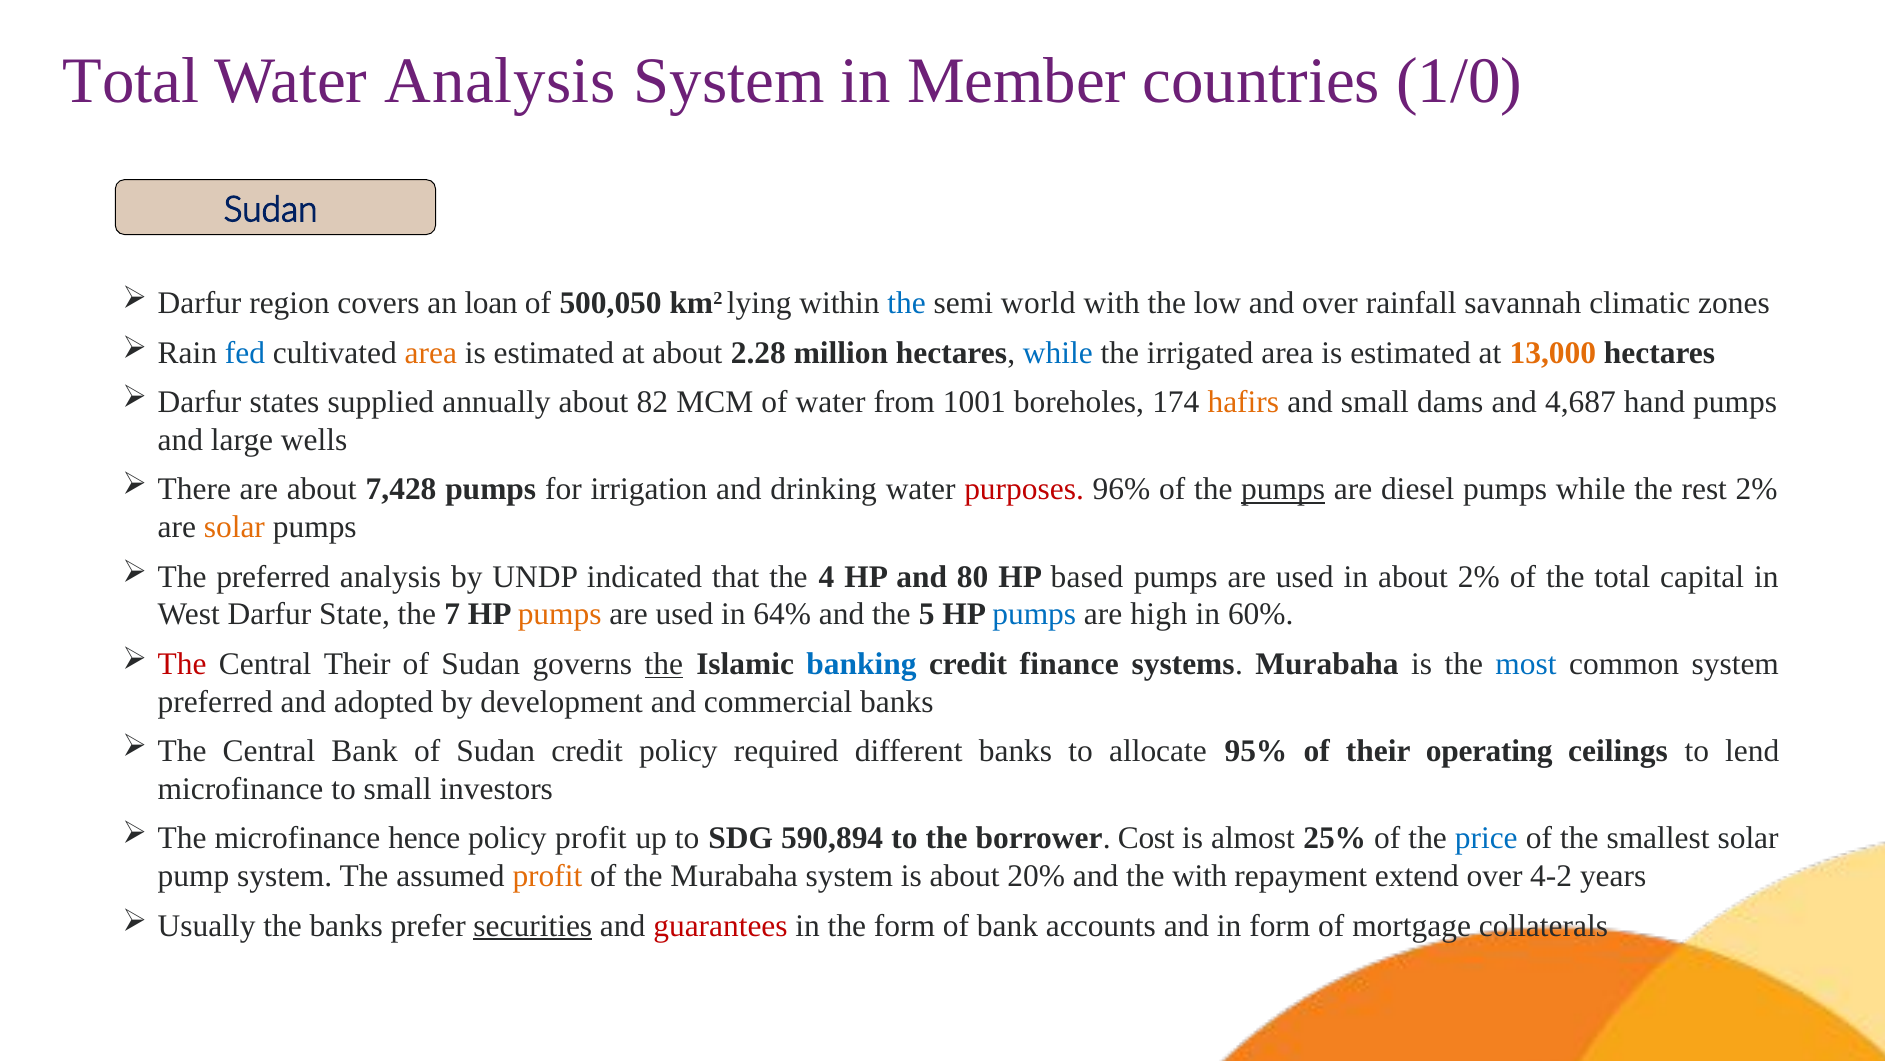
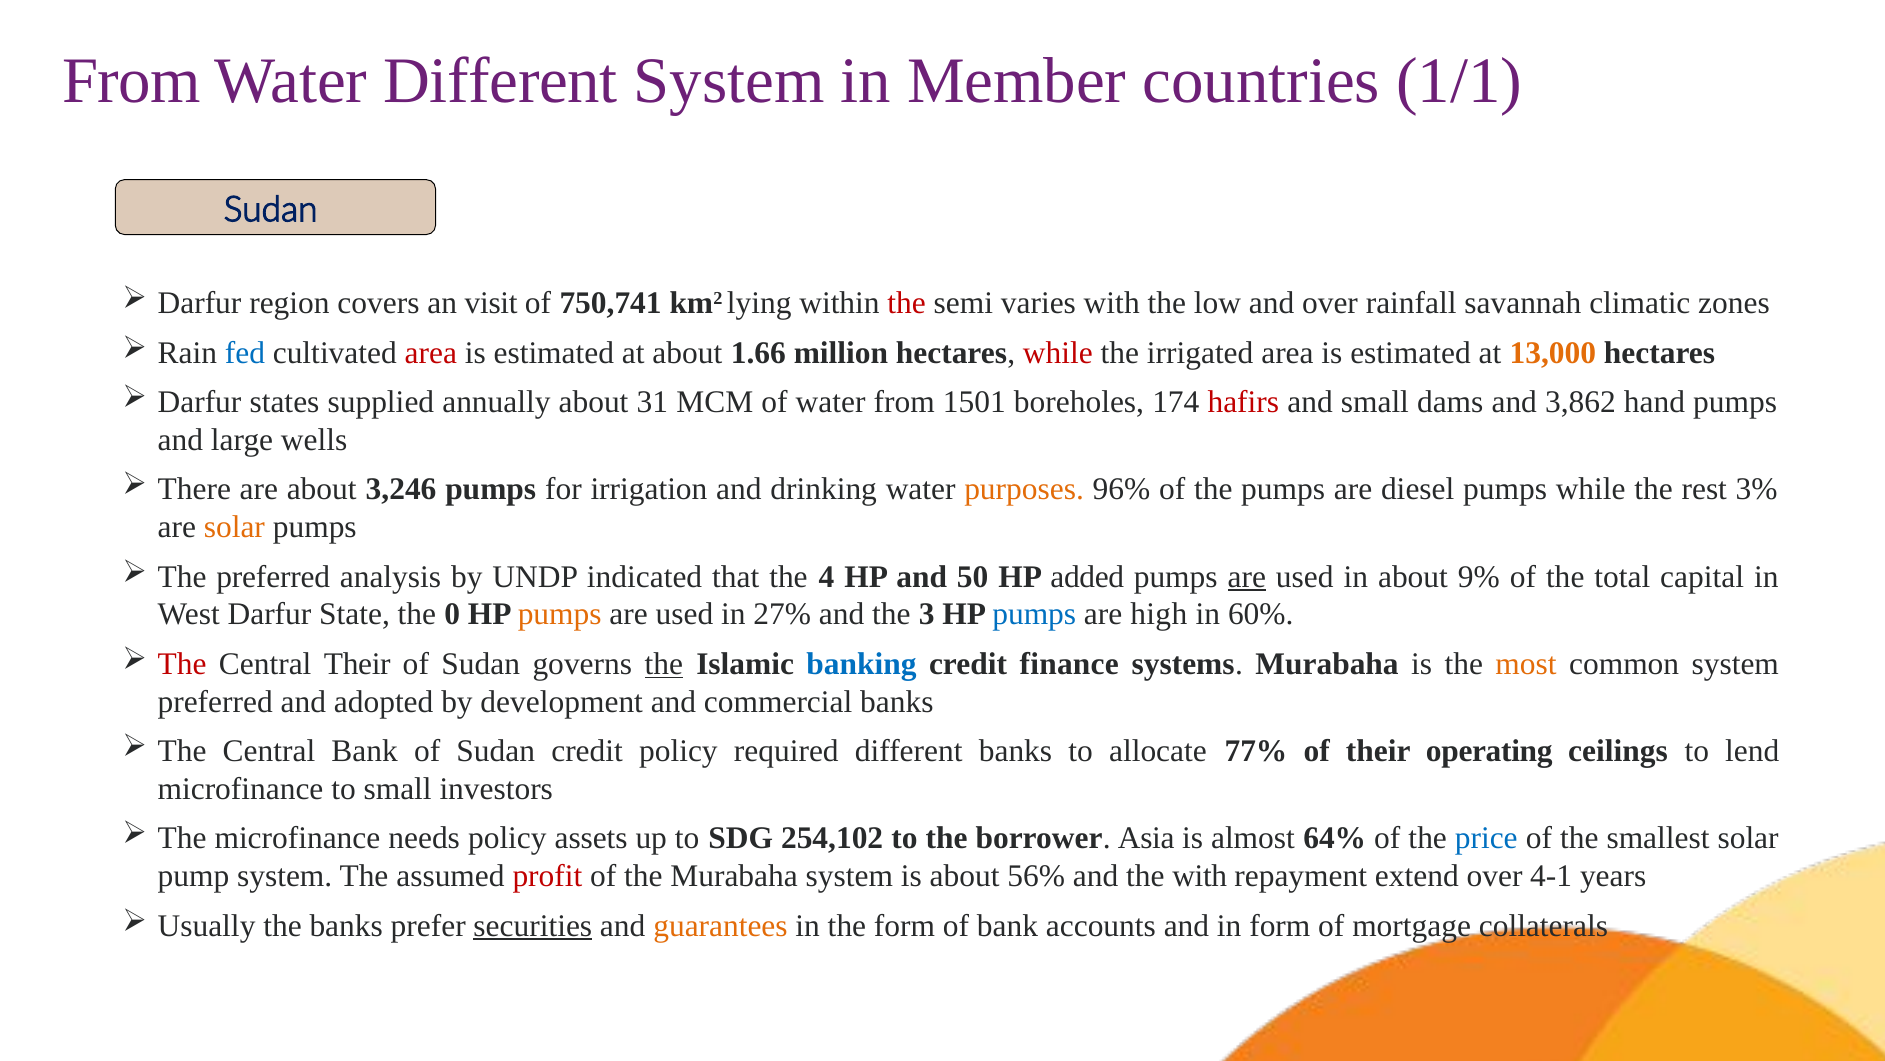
Total at (131, 81): Total -> From
Water Analysis: Analysis -> Different
1/0: 1/0 -> 1/1
loan: loan -> visit
500,050: 500,050 -> 750,741
the at (907, 303) colour: blue -> red
world: world -> varies
area at (431, 353) colour: orange -> red
2.28: 2.28 -> 1.66
while at (1058, 353) colour: blue -> red
82: 82 -> 31
1001: 1001 -> 1501
hafirs colour: orange -> red
4,687: 4,687 -> 3,862
7,428: 7,428 -> 3,246
purposes colour: red -> orange
pumps at (1283, 489) underline: present -> none
rest 2%: 2% -> 3%
80: 80 -> 50
based: based -> added
are at (1247, 577) underline: none -> present
about 2%: 2% -> 9%
7: 7 -> 0
64%: 64% -> 27%
5: 5 -> 3
most colour: blue -> orange
95%: 95% -> 77%
hence: hence -> needs
policy profit: profit -> assets
590,894: 590,894 -> 254,102
Cost: Cost -> Asia
25%: 25% -> 64%
profit at (547, 876) colour: orange -> red
20%: 20% -> 56%
4-2: 4-2 -> 4-1
guarantees colour: red -> orange
